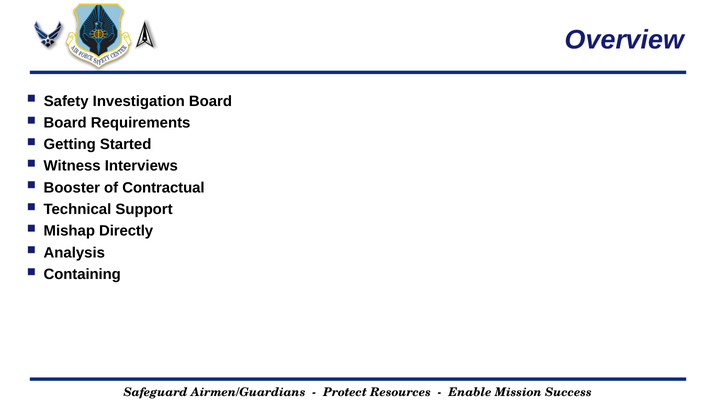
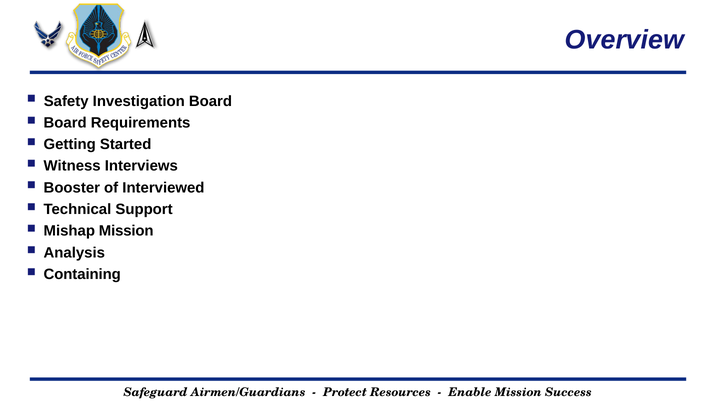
Contractual: Contractual -> Interviewed
Mishap Directly: Directly -> Mission
